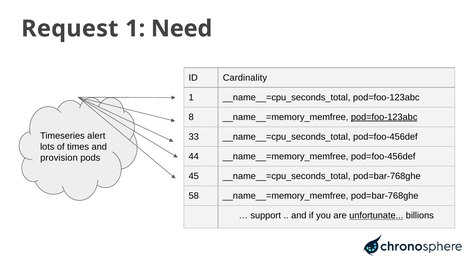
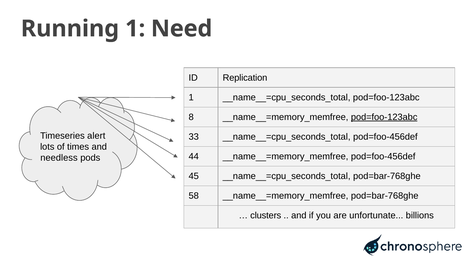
Request: Request -> Running
Cardinality: Cardinality -> Replication
provision: provision -> needless
support: support -> clusters
unfortunate underline: present -> none
